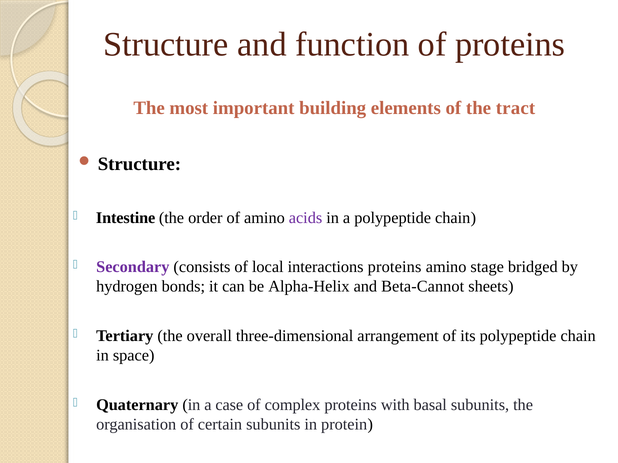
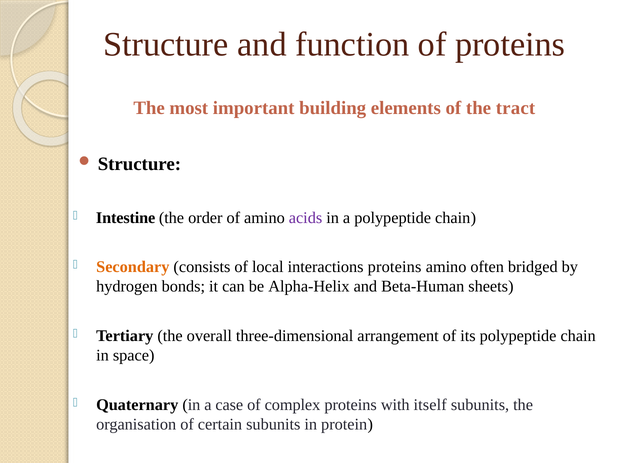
Secondary colour: purple -> orange
stage: stage -> often
Beta-Cannot: Beta-Cannot -> Beta-Human
basal: basal -> itself
